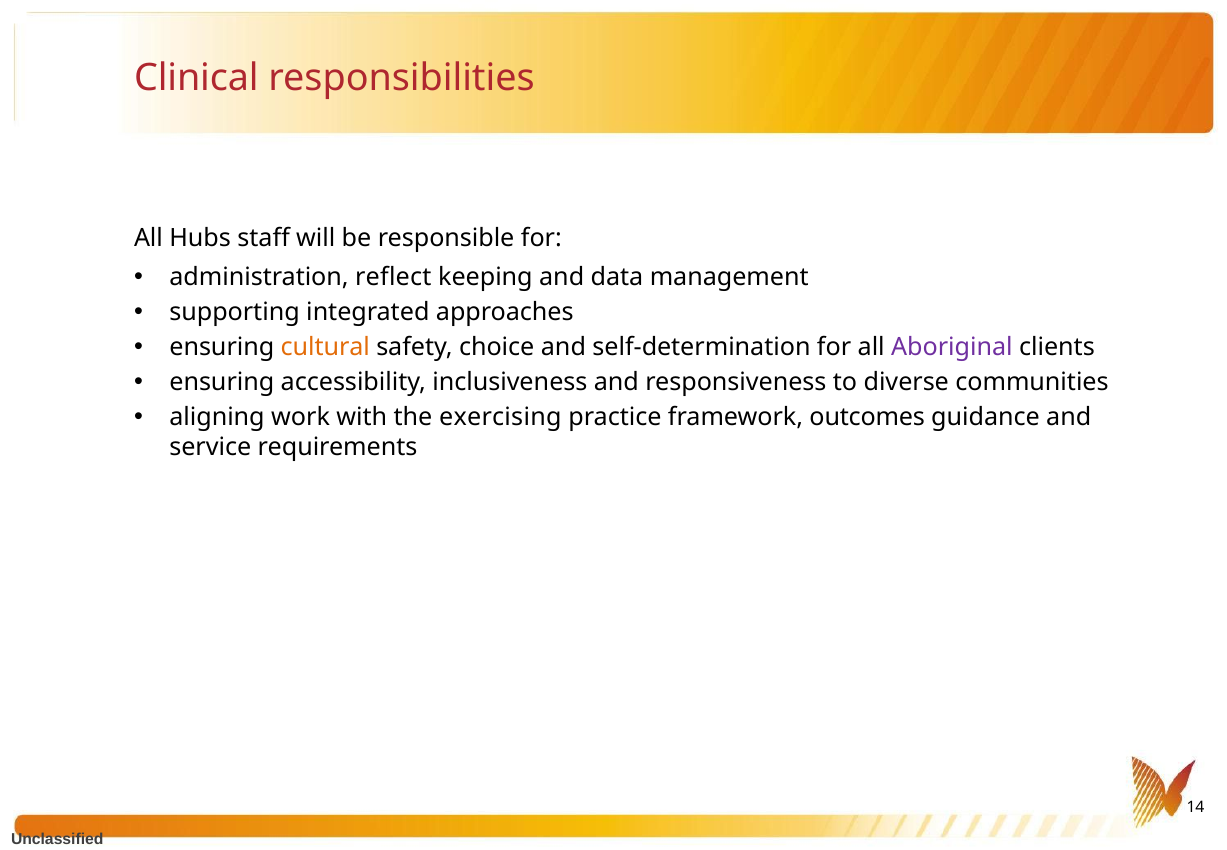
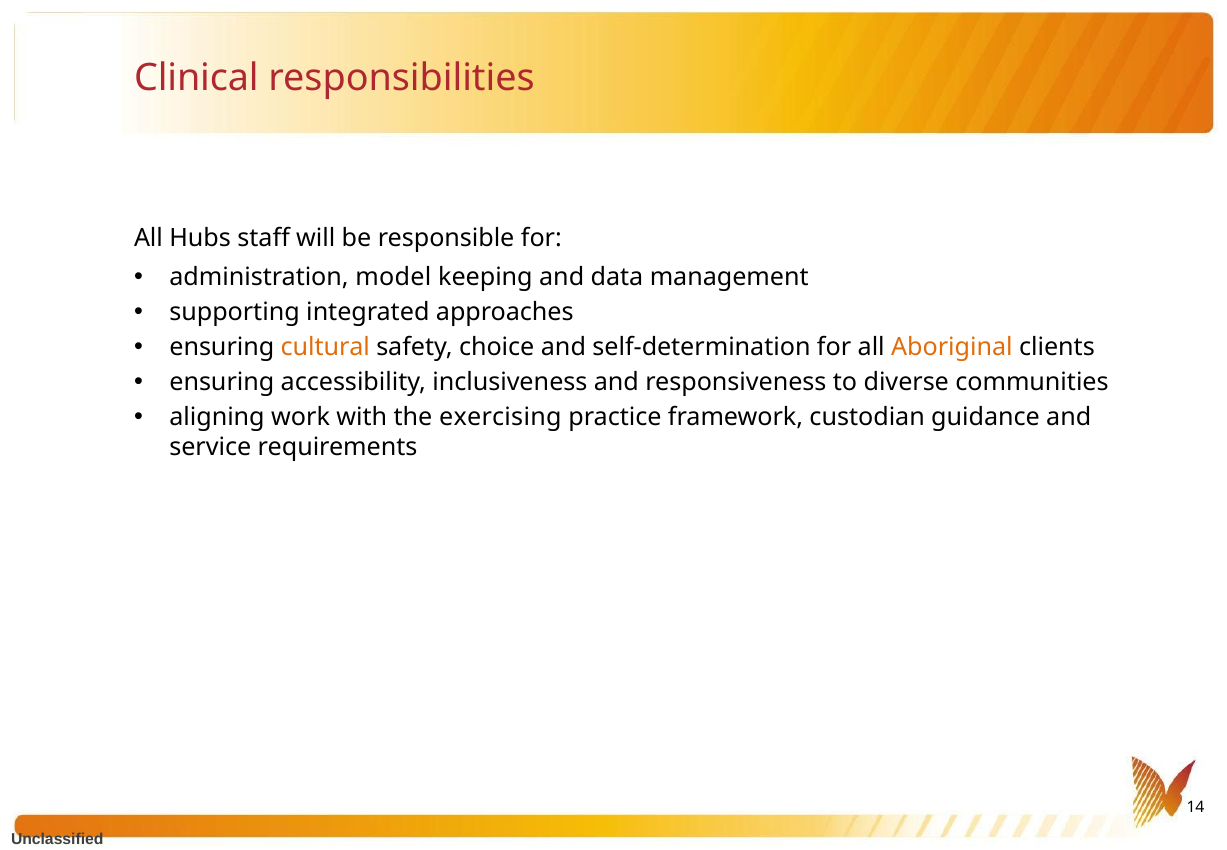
reflect: reflect -> model
Aboriginal colour: purple -> orange
outcomes: outcomes -> custodian
